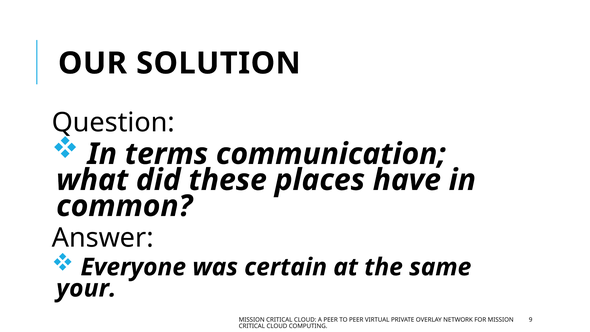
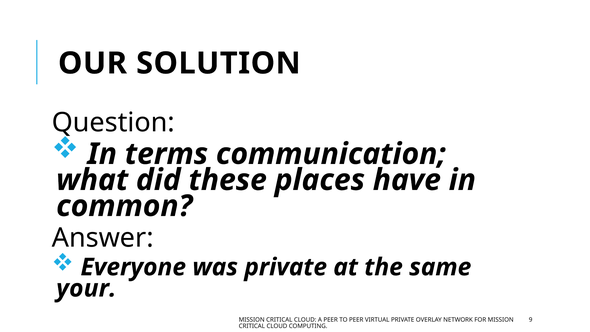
was certain: certain -> private
